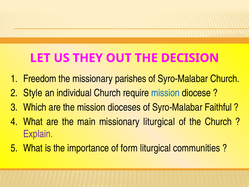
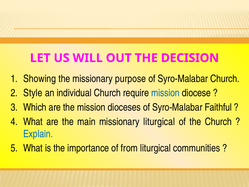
THEY: THEY -> WILL
Freedom: Freedom -> Showing
parishes: parishes -> purpose
Explain colour: purple -> blue
form: form -> from
